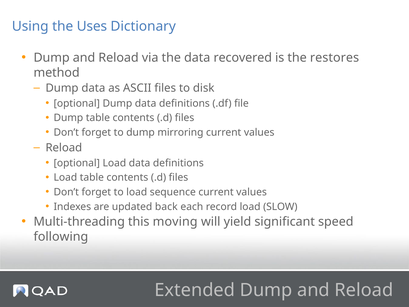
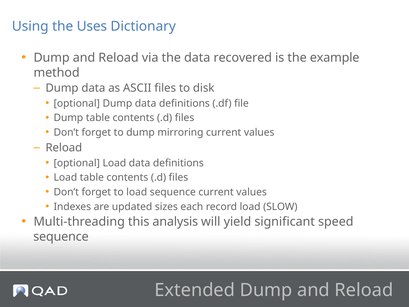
restores: restores -> example
back: back -> sizes
moving: moving -> analysis
following at (61, 236): following -> sequence
